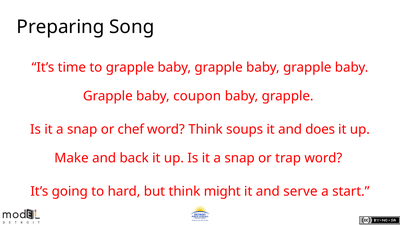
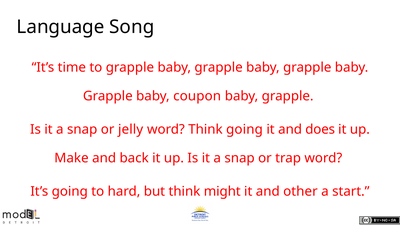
Preparing: Preparing -> Language
chef: chef -> jelly
Think soups: soups -> going
serve: serve -> other
